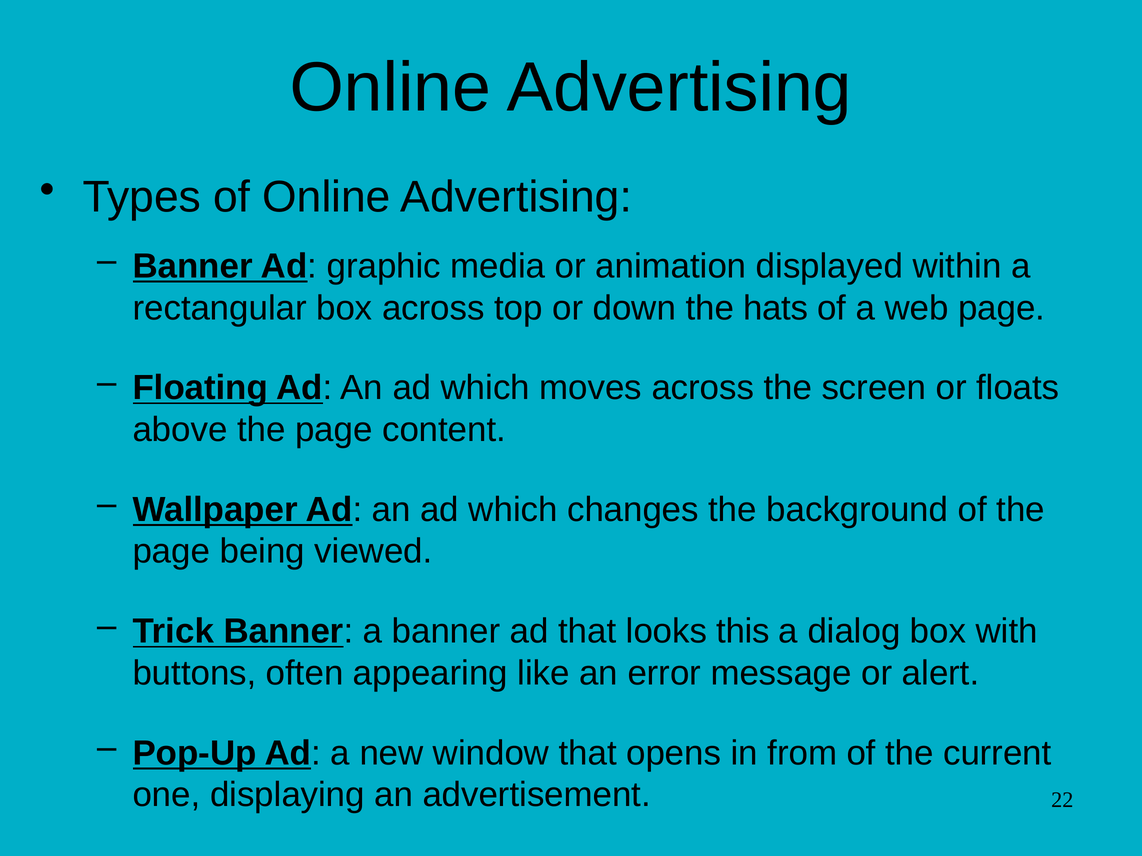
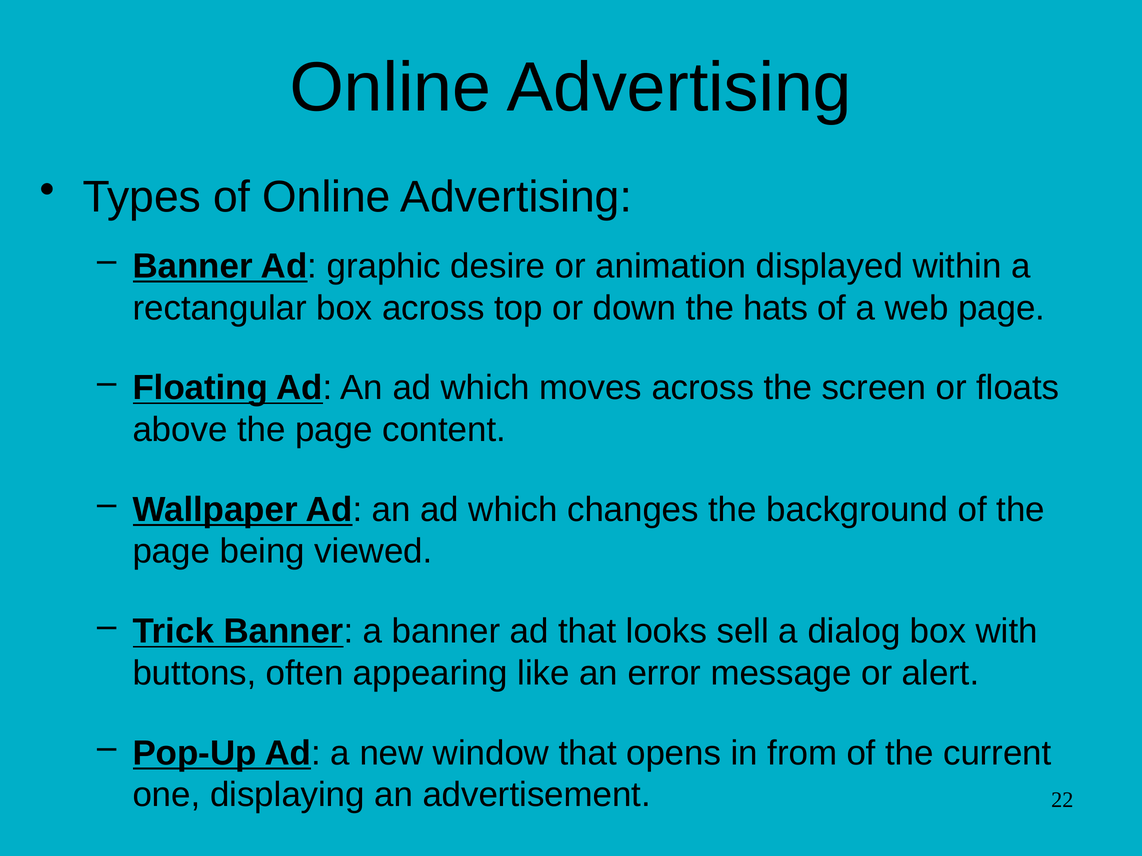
media: media -> desire
this: this -> sell
